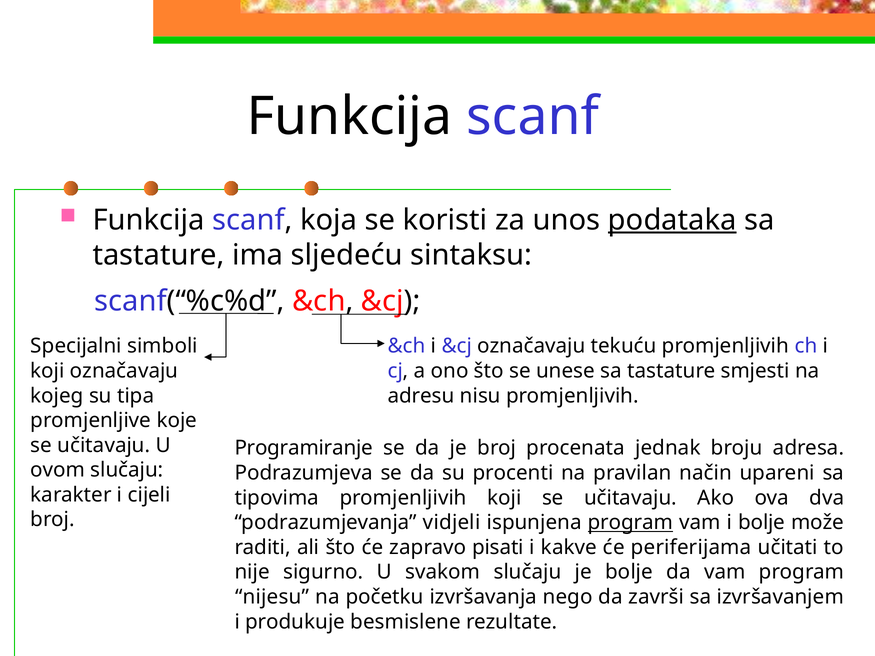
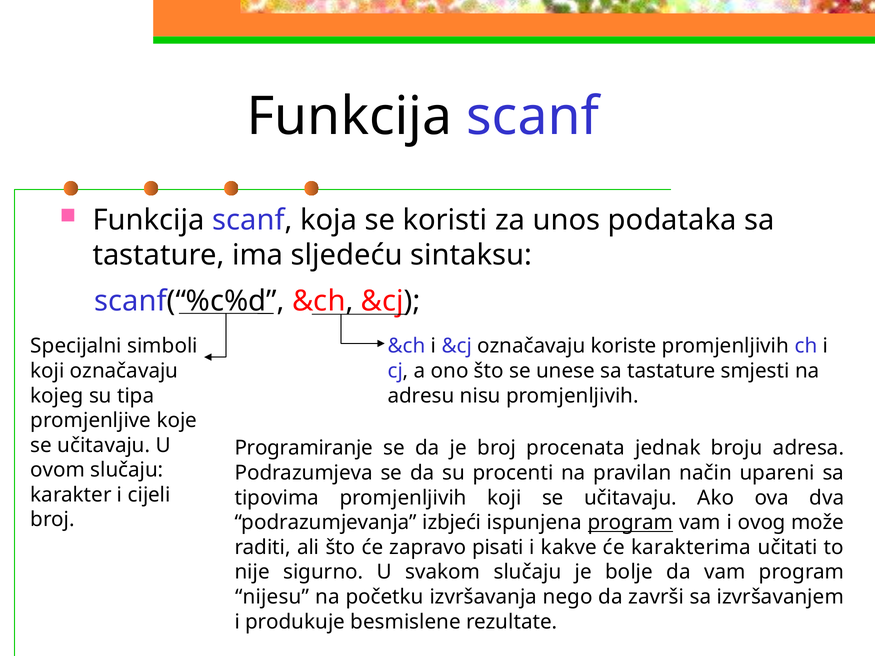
podataka underline: present -> none
tekuću: tekuću -> koriste
vidjeli: vidjeli -> izbjeći
i bolje: bolje -> ovog
periferijama: periferijama -> karakterima
